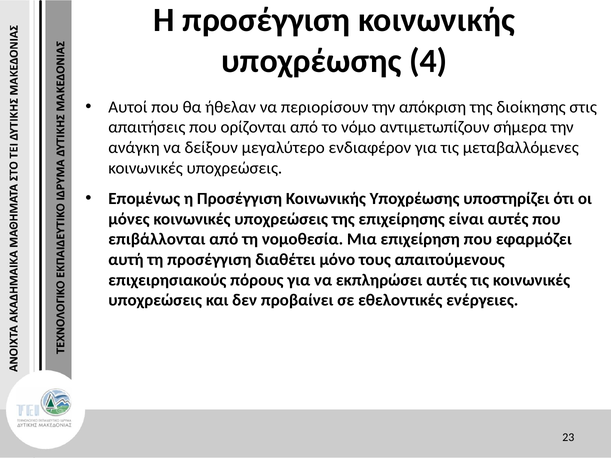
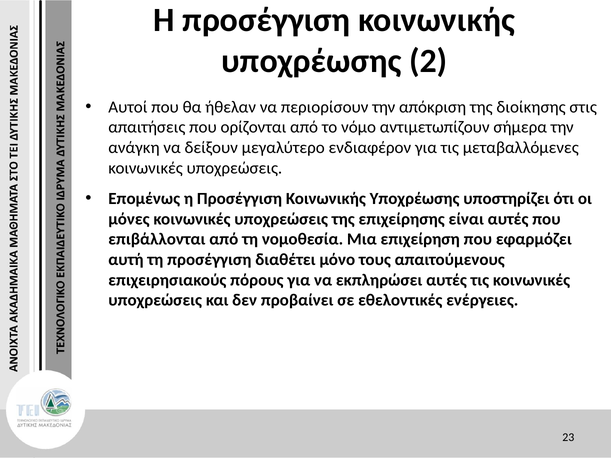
4: 4 -> 2
